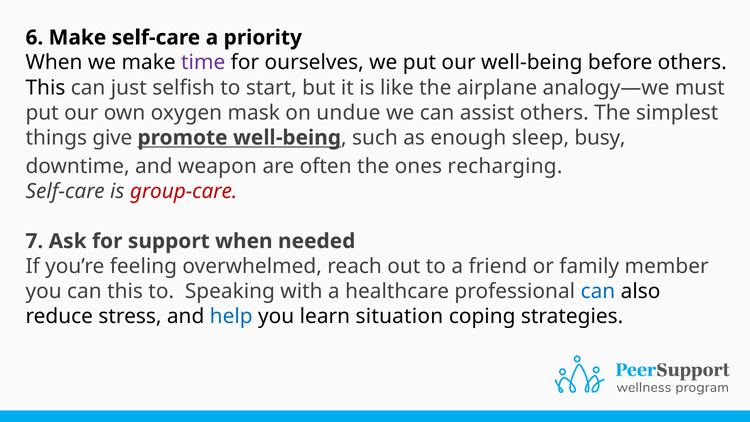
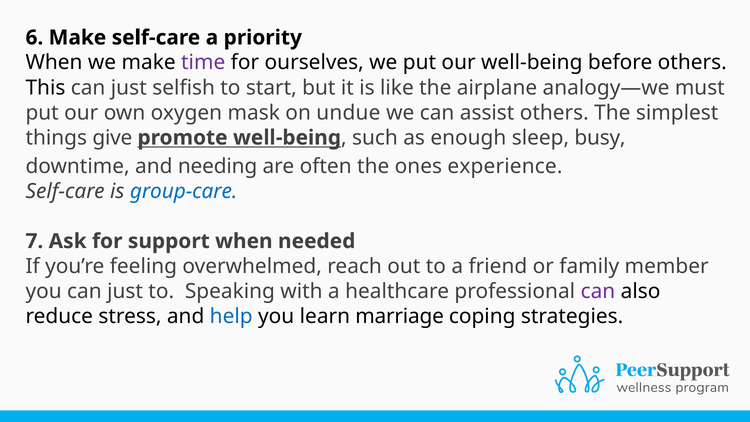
weapon: weapon -> needing
recharging: recharging -> experience
group-care colour: red -> blue
you can this: this -> just
can at (598, 291) colour: blue -> purple
situation: situation -> marriage
